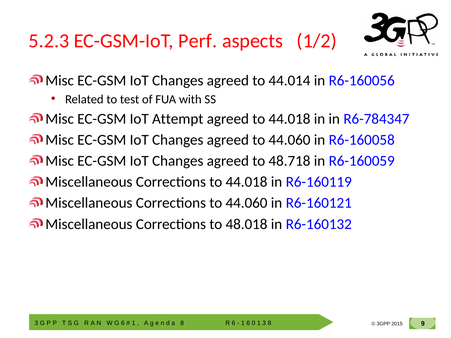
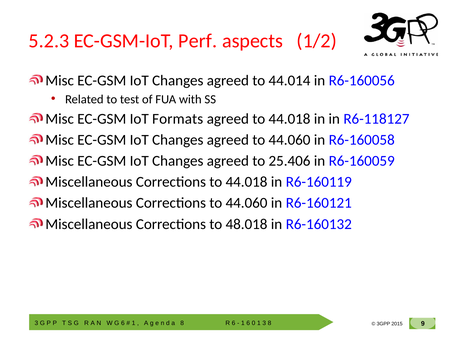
Attempt: Attempt -> Formats
R6-784347: R6-784347 -> R6-118127
48.718: 48.718 -> 25.406
